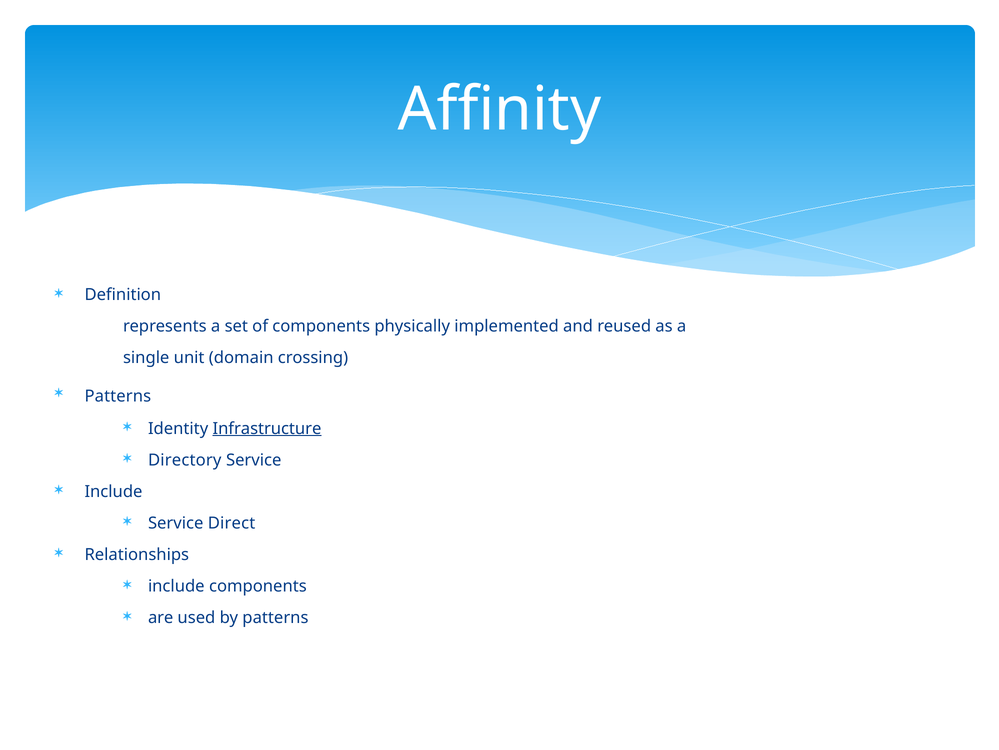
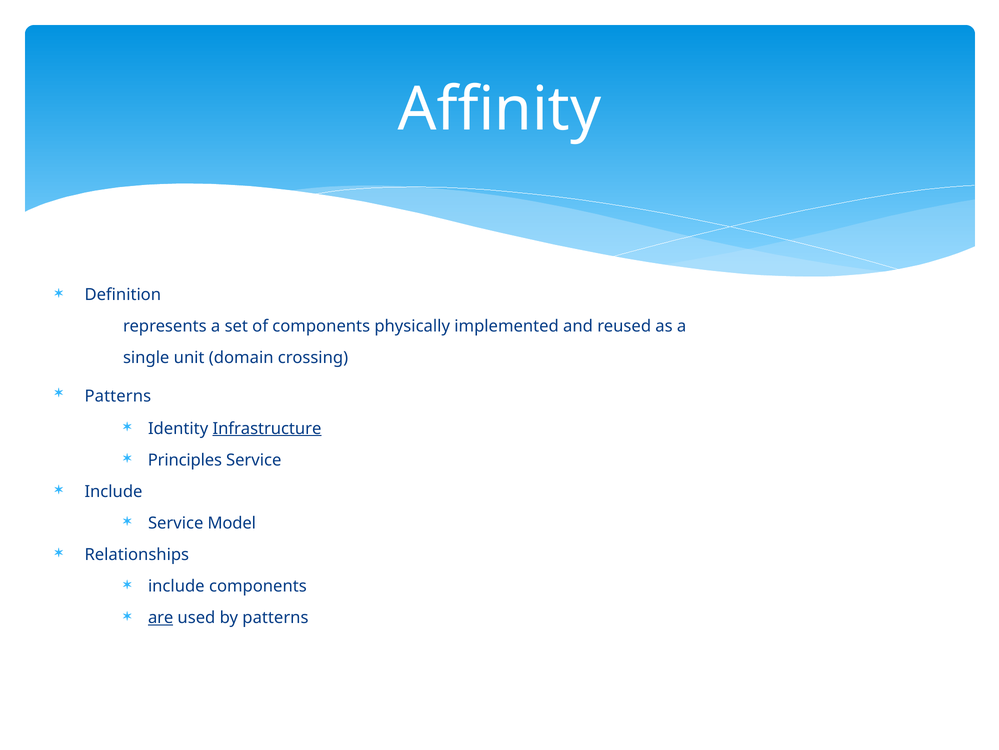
Directory: Directory -> Principles
Direct: Direct -> Model
are underline: none -> present
